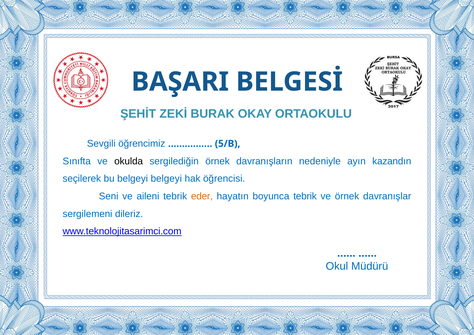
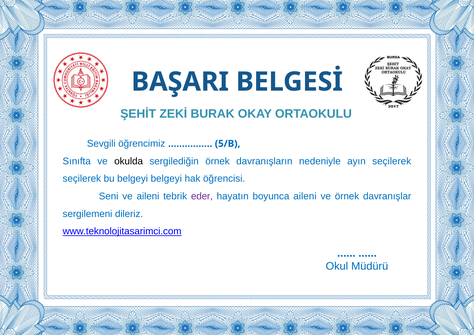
ayın kazandın: kazandın -> seçilerek
eder colour: orange -> purple
boyunca tebrik: tebrik -> aileni
